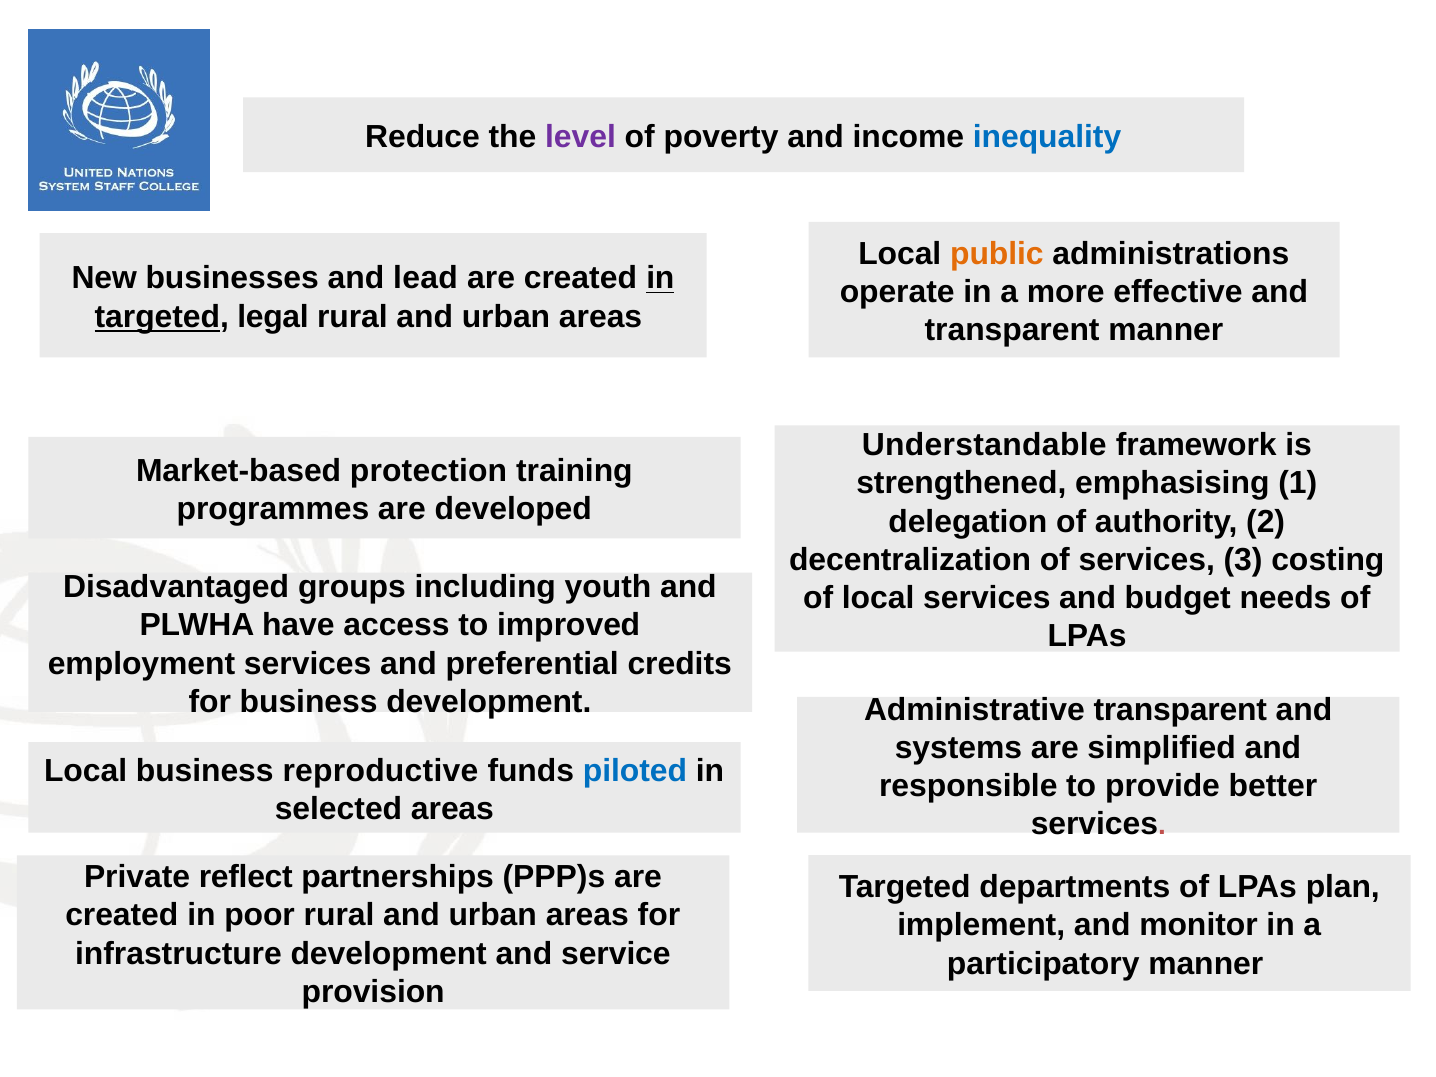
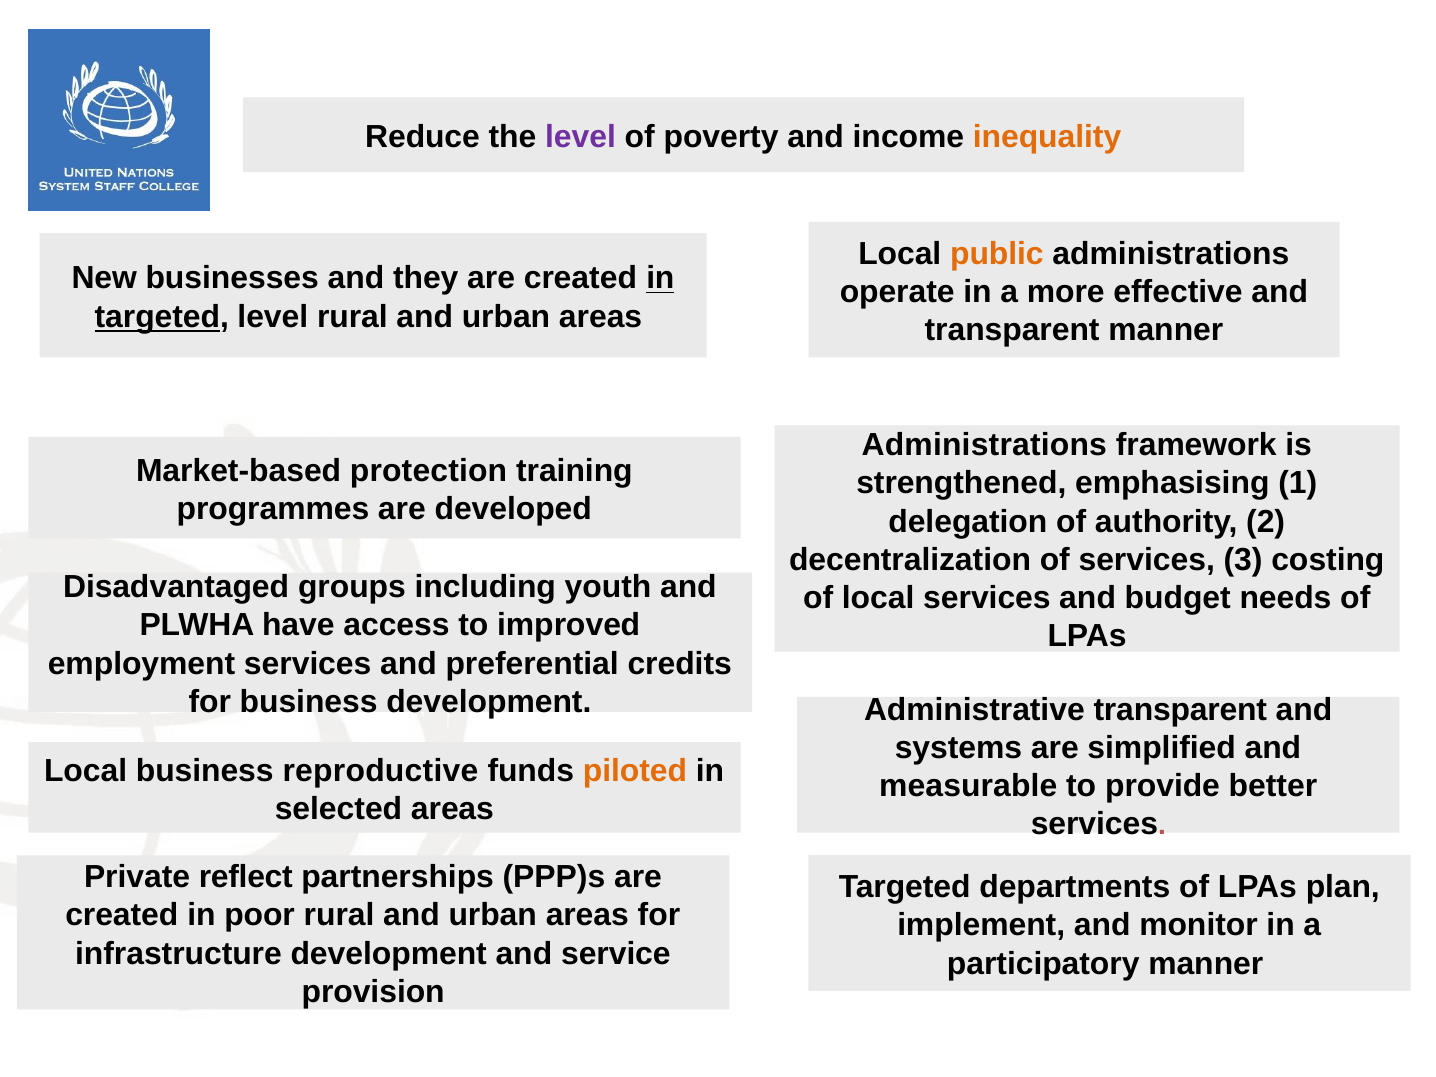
inequality colour: blue -> orange
lead: lead -> they
targeted legal: legal -> level
Understandable at (984, 445): Understandable -> Administrations
piloted colour: blue -> orange
responsible: responsible -> measurable
